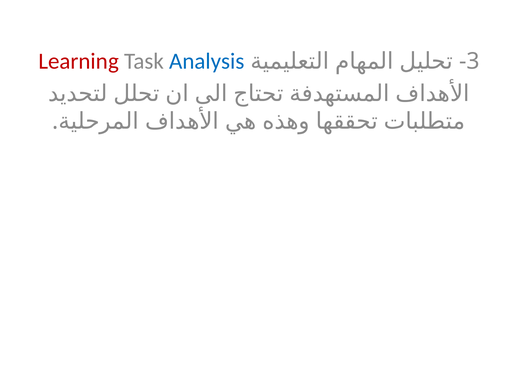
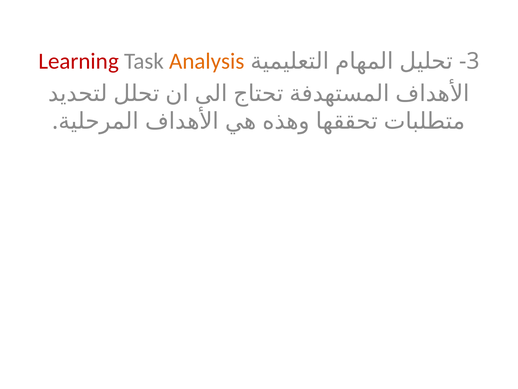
Analysis colour: blue -> orange
